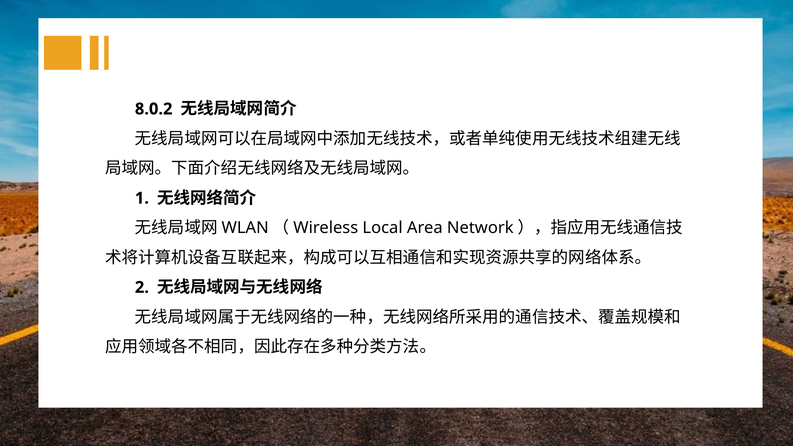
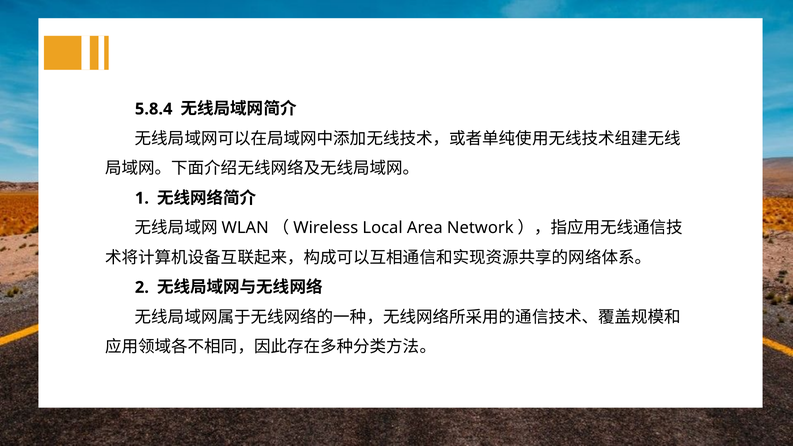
8.0.2: 8.0.2 -> 5.8.4
